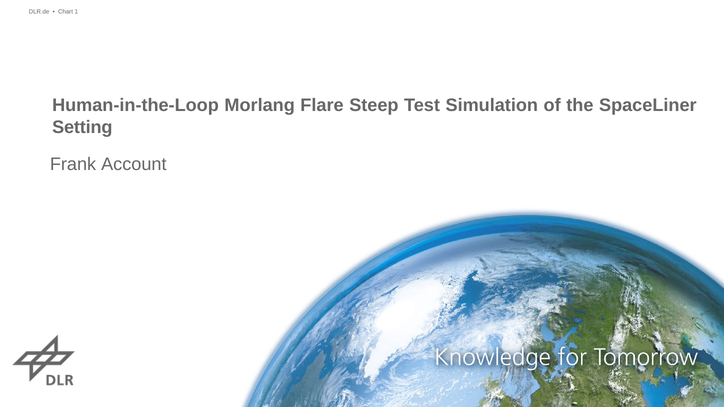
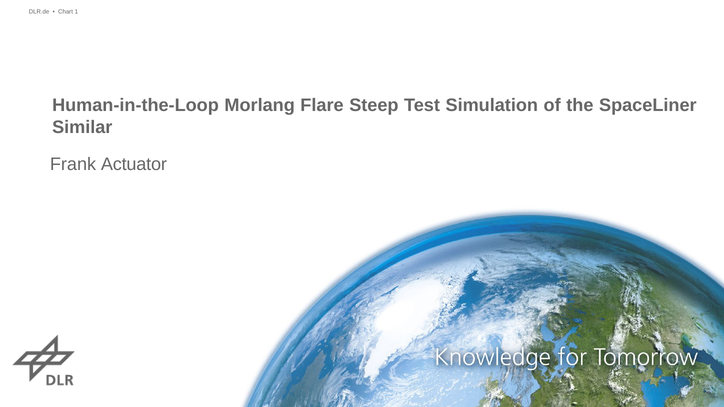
Setting: Setting -> Similar
Account: Account -> Actuator
